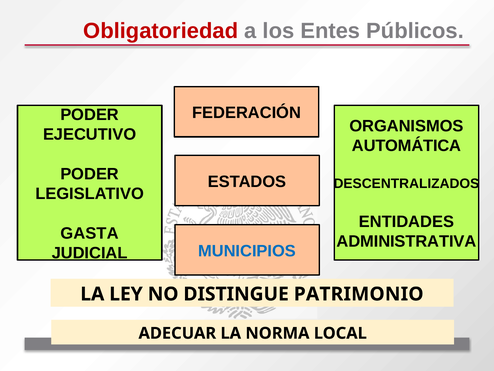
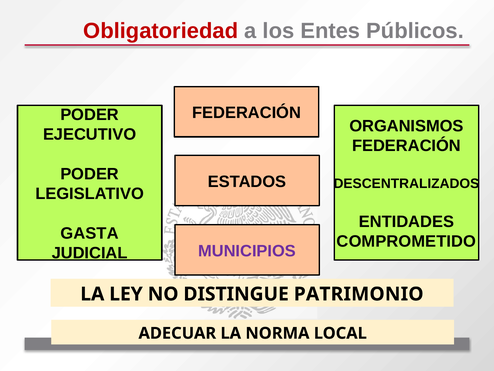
AUTOMÁTICA at (407, 146): AUTOMÁTICA -> FEDERACIÓN
ADMINISTRATIVA: ADMINISTRATIVA -> COMPROMETIDO
MUNICIPIOS colour: blue -> purple
